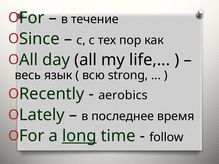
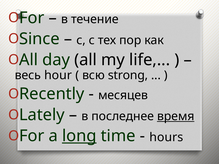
язык: язык -> hour
aerobics: aerobics -> месяцев
время underline: none -> present
follow: follow -> hours
